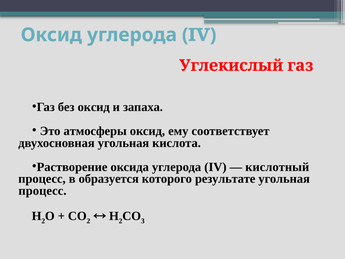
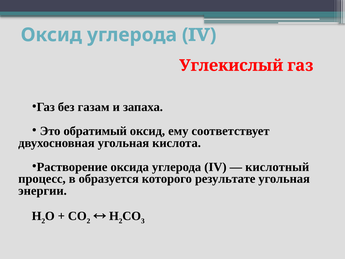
без оксид: оксид -> газам
атмосферы: атмосферы -> обратимый
процесс at (43, 191): процесс -> энергии
